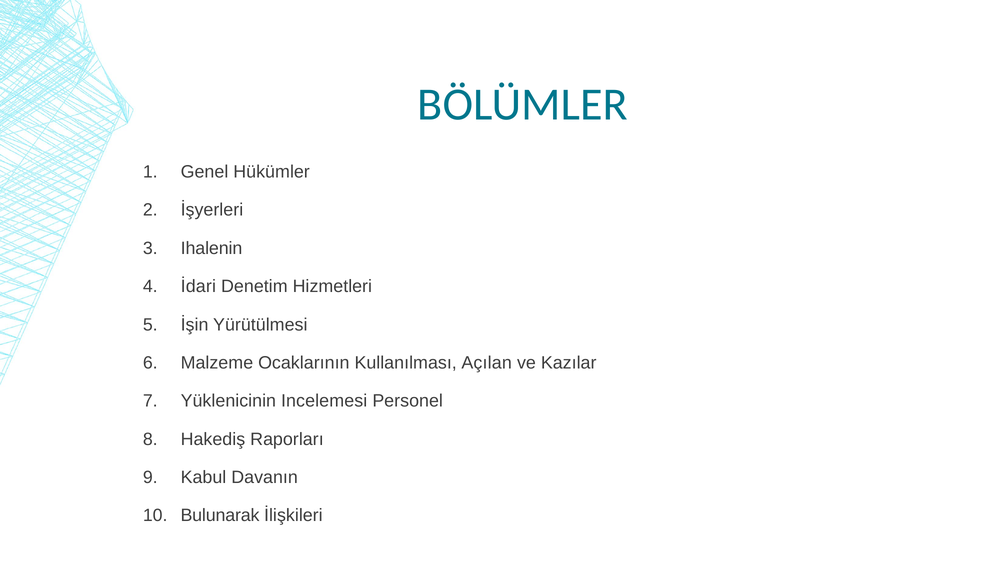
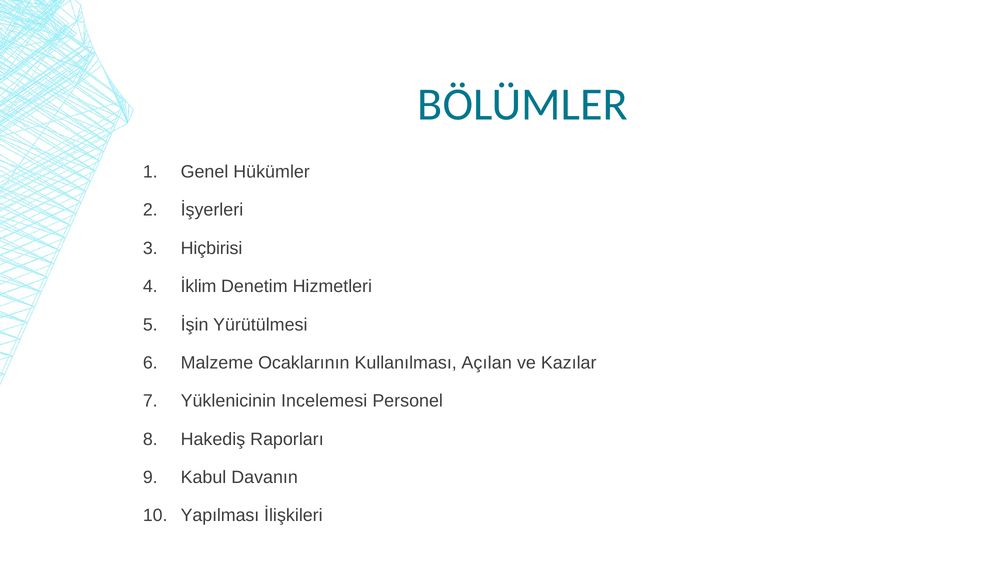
Ihalenin: Ihalenin -> Hiçbirisi
İdari: İdari -> İklim
Bulunarak: Bulunarak -> Yapılması
